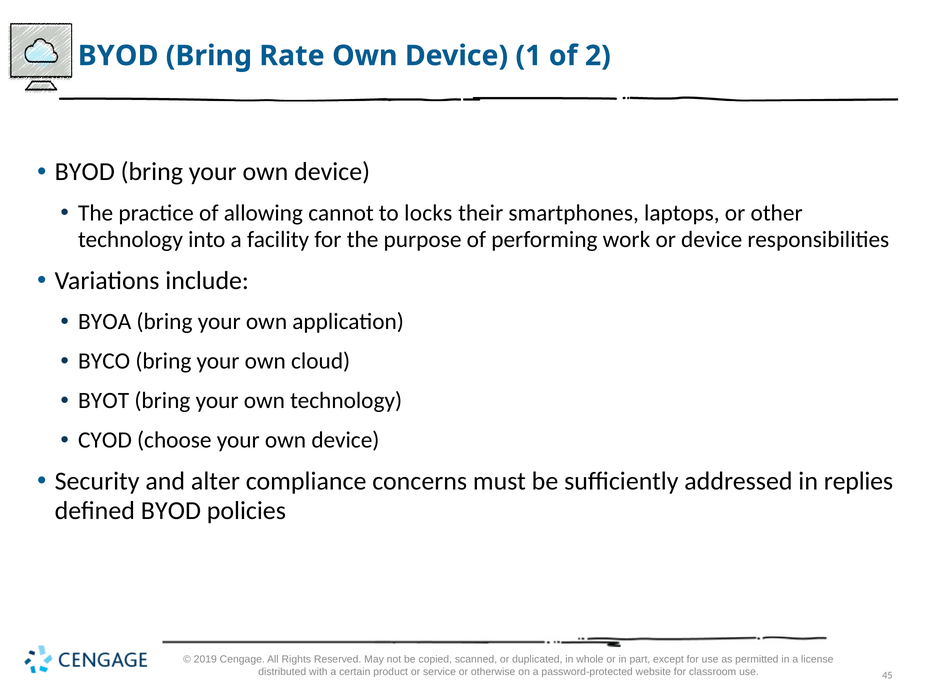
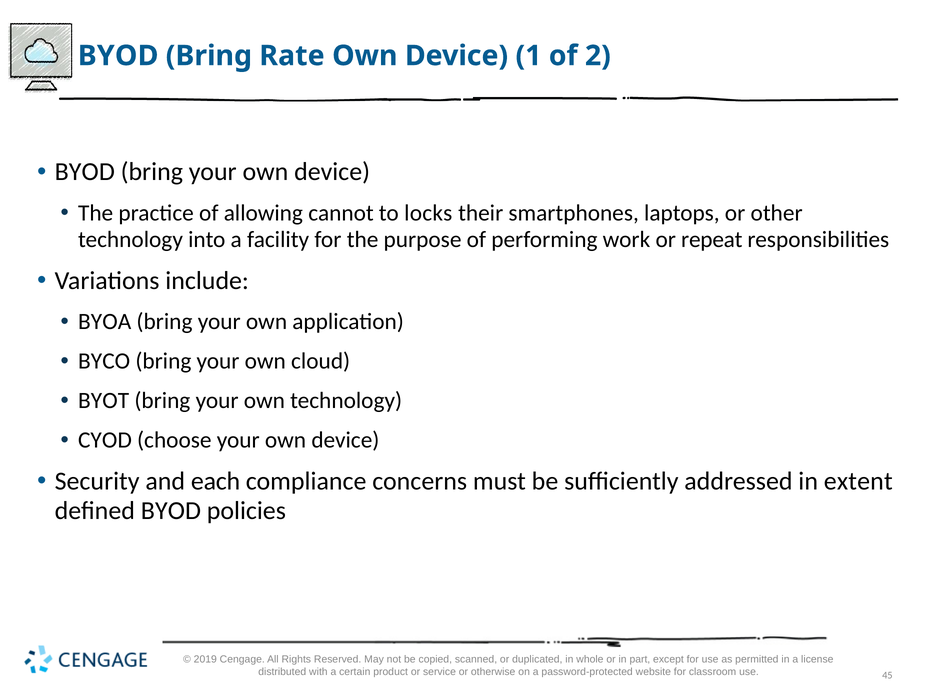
or device: device -> repeat
alter: alter -> each
replies: replies -> extent
